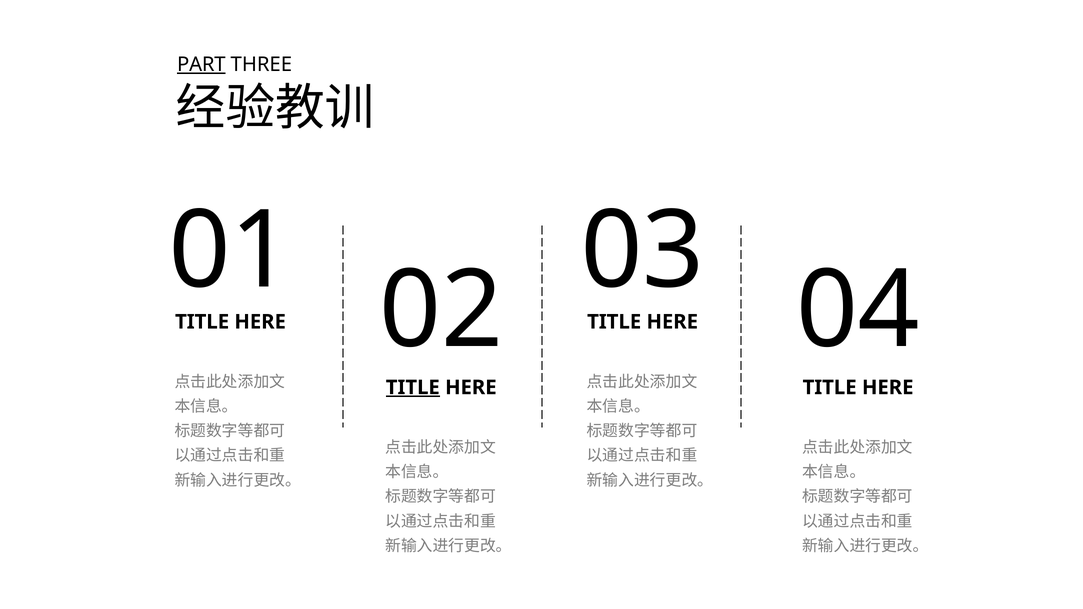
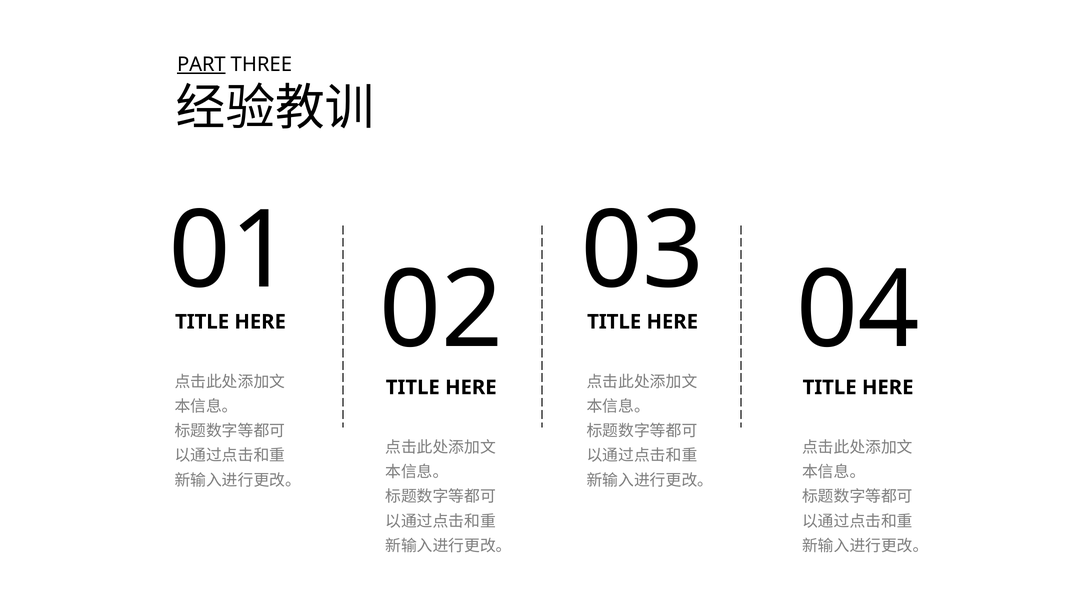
TITLE at (413, 388) underline: present -> none
